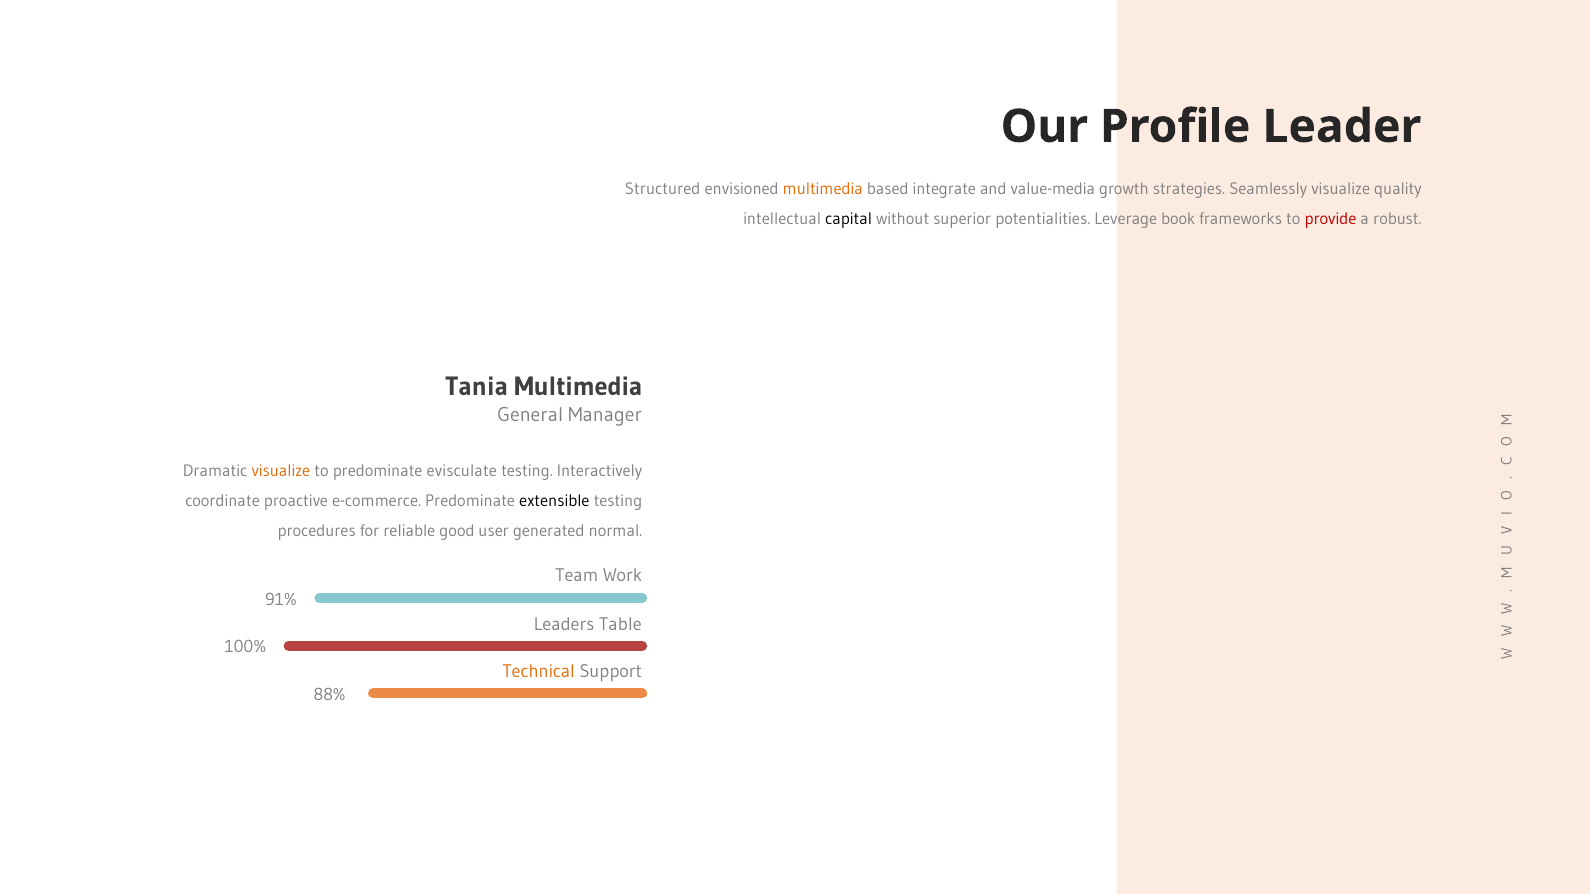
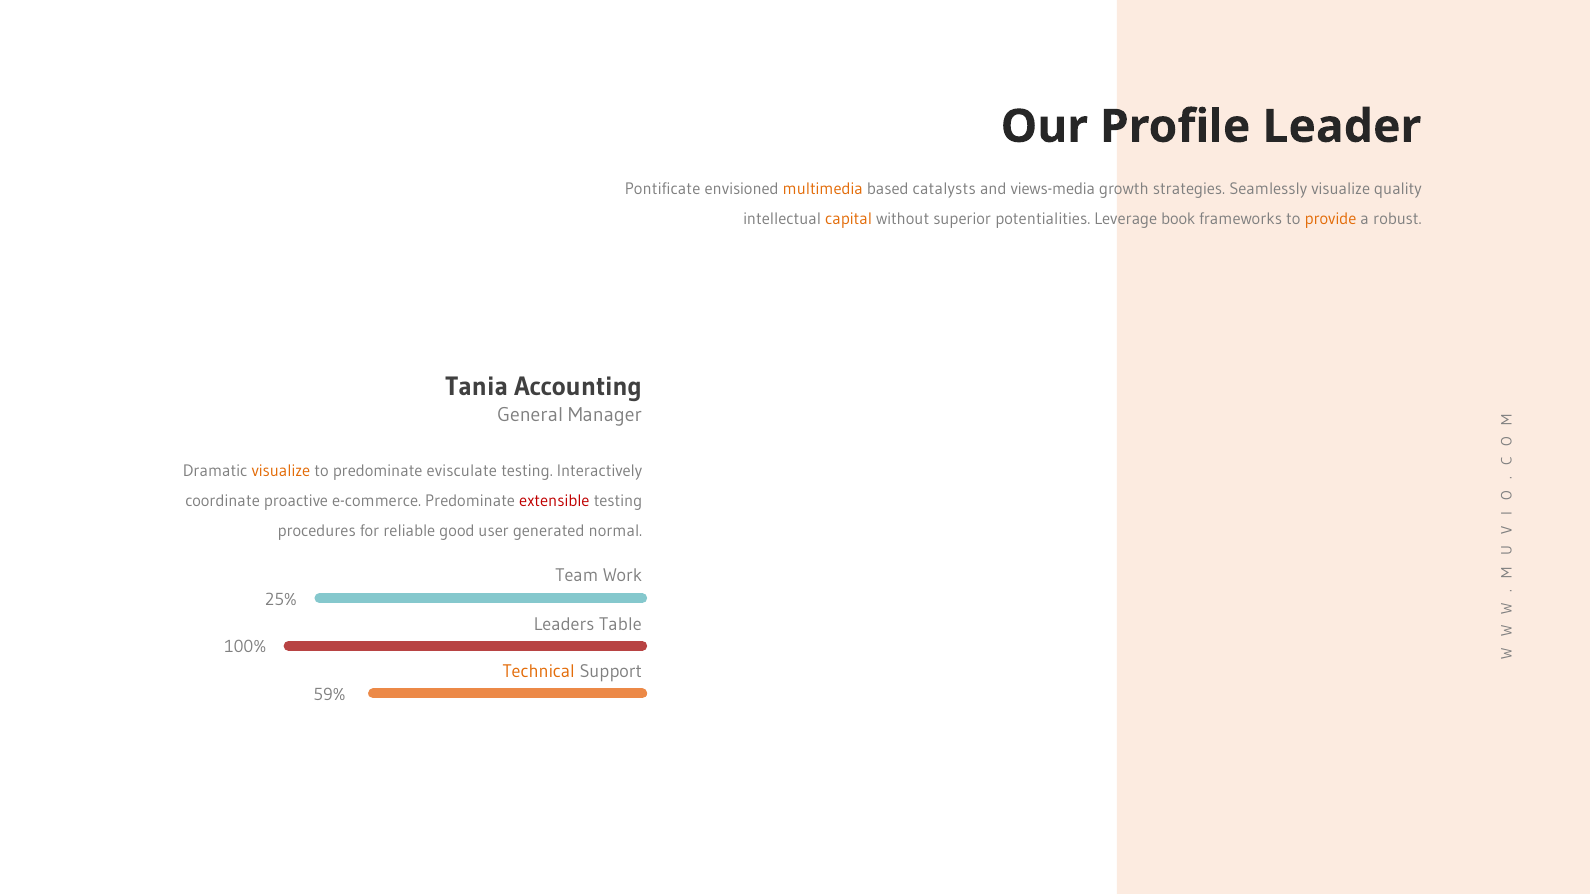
Structured: Structured -> Pontificate
integrate: integrate -> catalysts
value-media: value-media -> views-media
capital colour: black -> orange
provide colour: red -> orange
Tania Multimedia: Multimedia -> Accounting
extensible colour: black -> red
91%: 91% -> 25%
88%: 88% -> 59%
